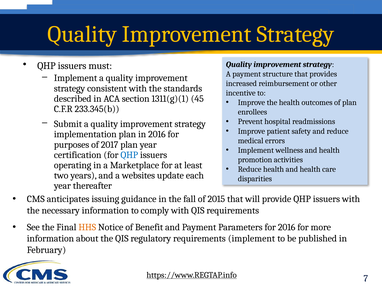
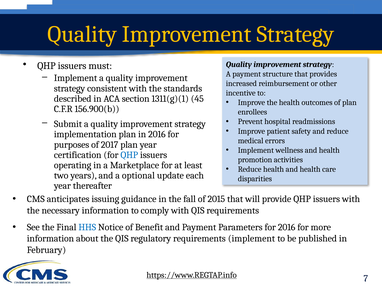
233.345(b: 233.345(b -> 156.900(b
websites: websites -> optional
HHS colour: orange -> blue
